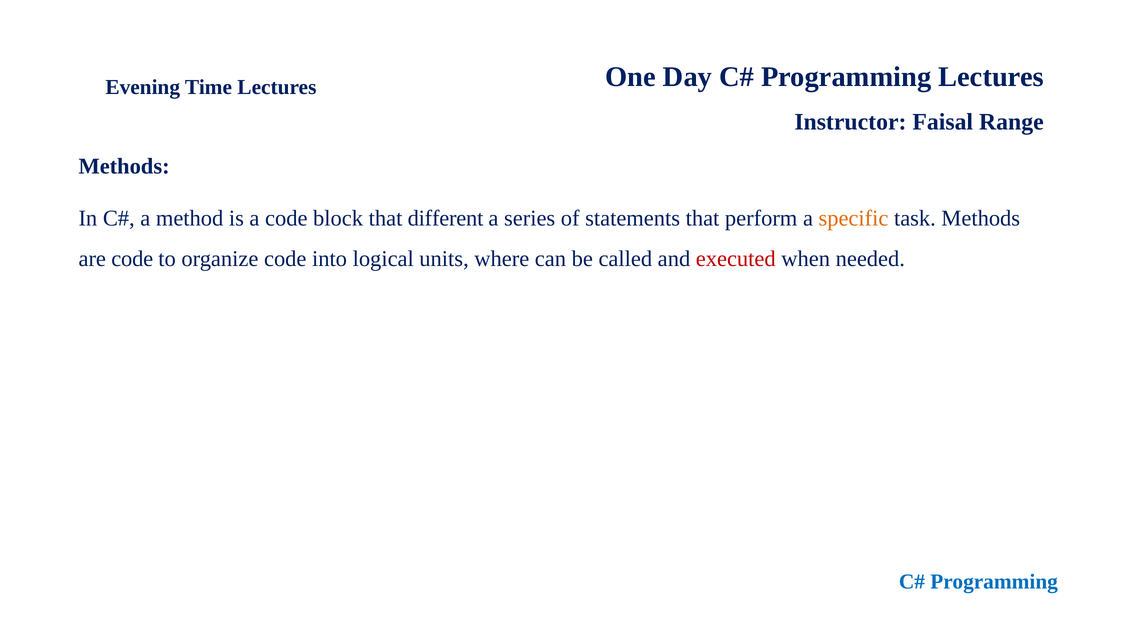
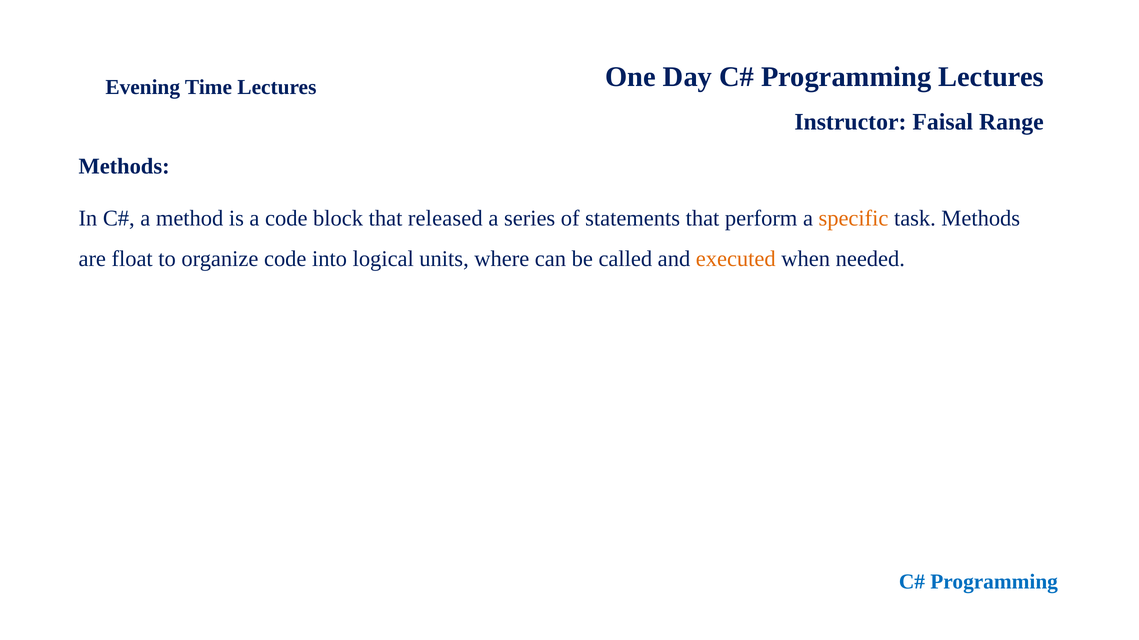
different: different -> released
are code: code -> float
executed colour: red -> orange
